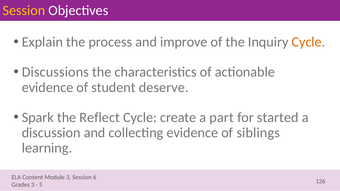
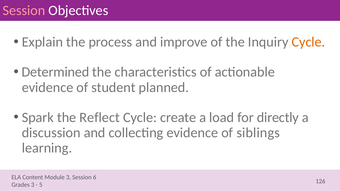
Session at (24, 10) colour: yellow -> pink
Discussions: Discussions -> Determined
deserve: deserve -> planned
part: part -> load
started: started -> directly
